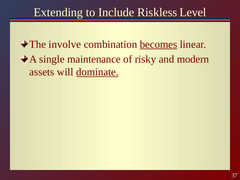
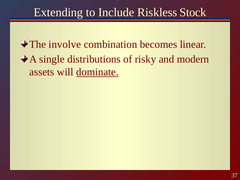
Level: Level -> Stock
becomes underline: present -> none
maintenance: maintenance -> distributions
